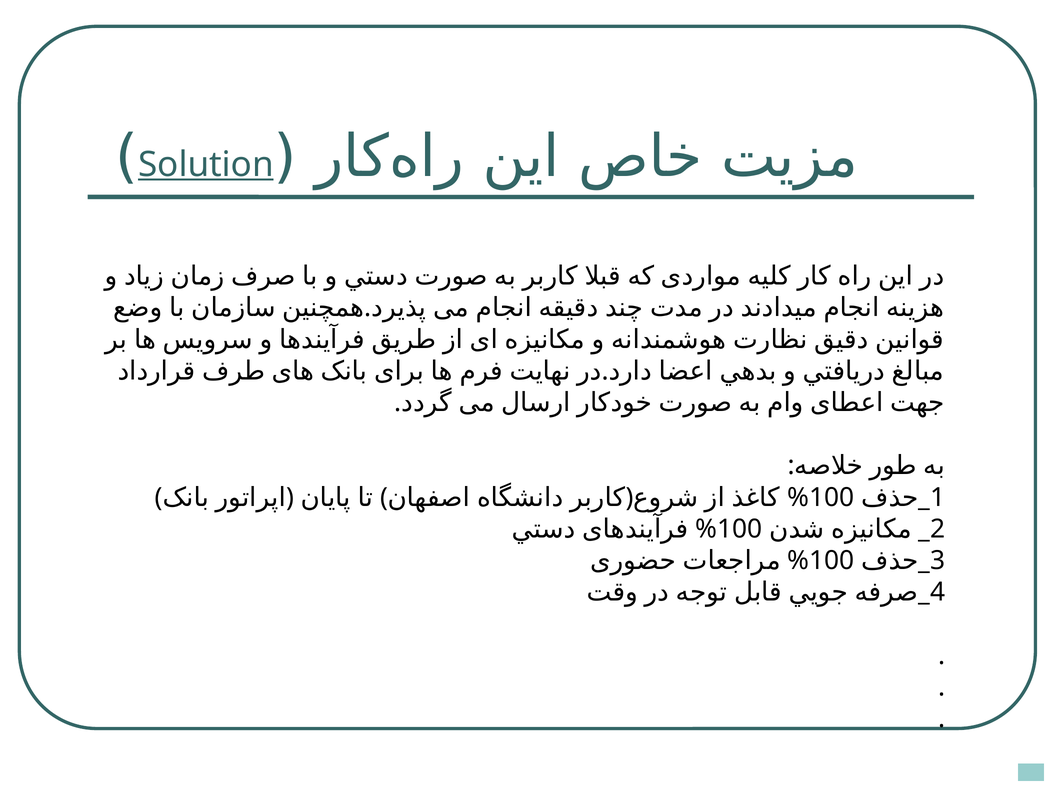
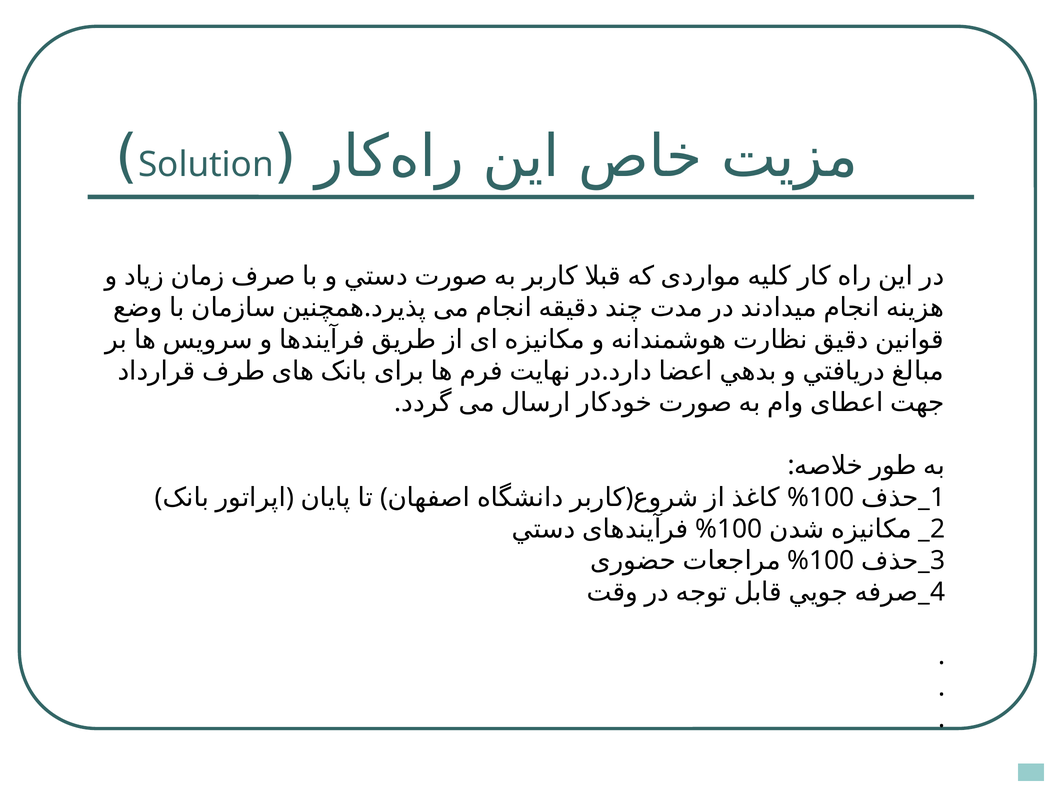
Solution underline: present -> none
